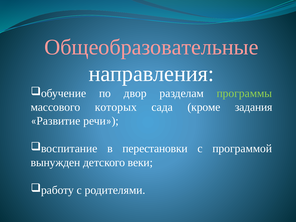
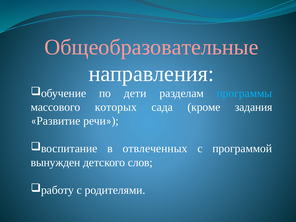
двор: двор -> дети
программы colour: light green -> light blue
перестановки: перестановки -> отвлеченных
веки: веки -> слов
